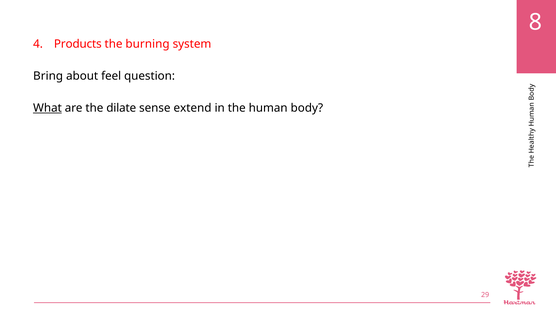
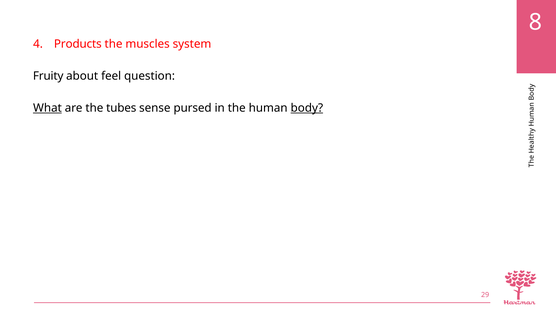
burning: burning -> muscles
Bring: Bring -> Fruity
dilate: dilate -> tubes
extend: extend -> pursed
body underline: none -> present
